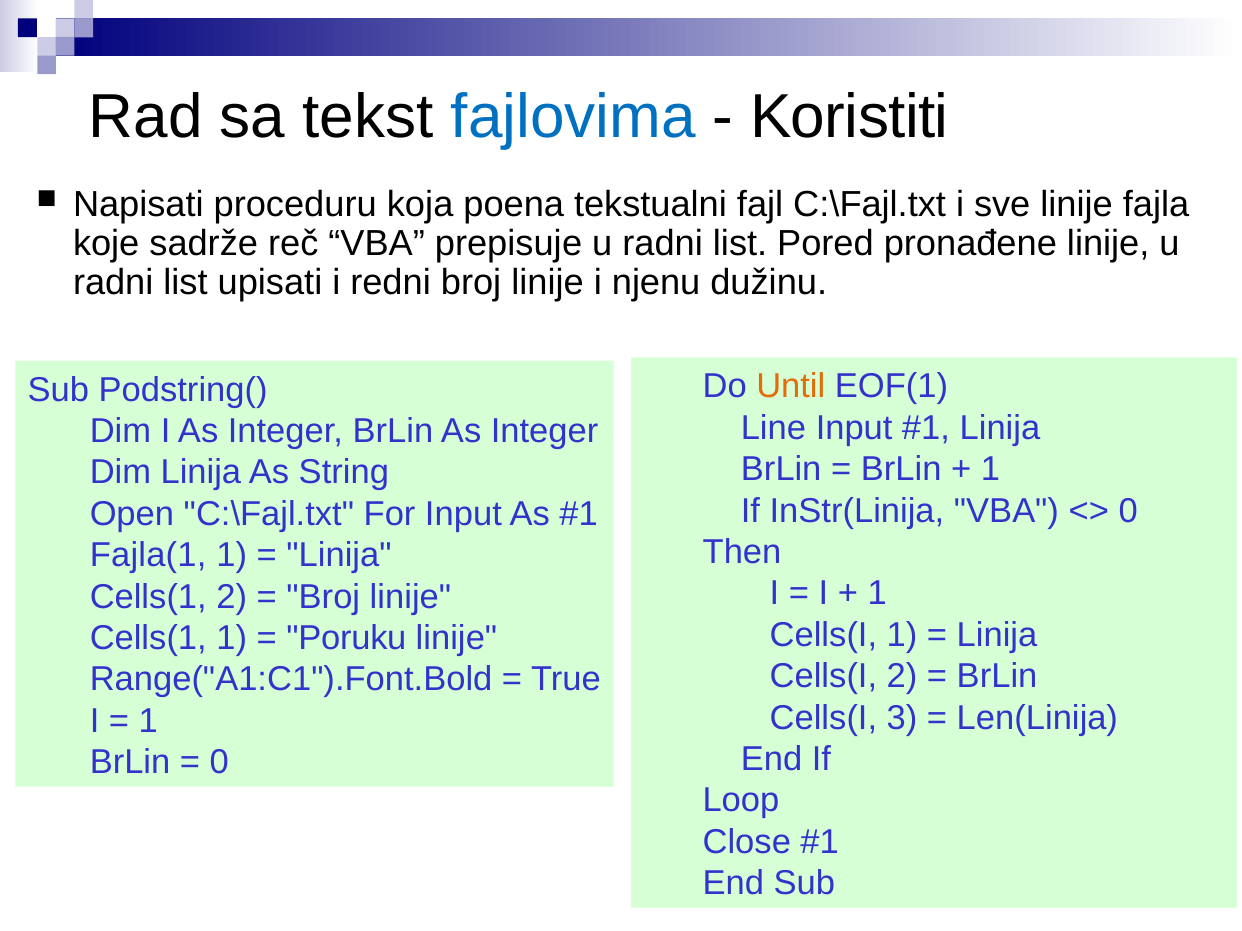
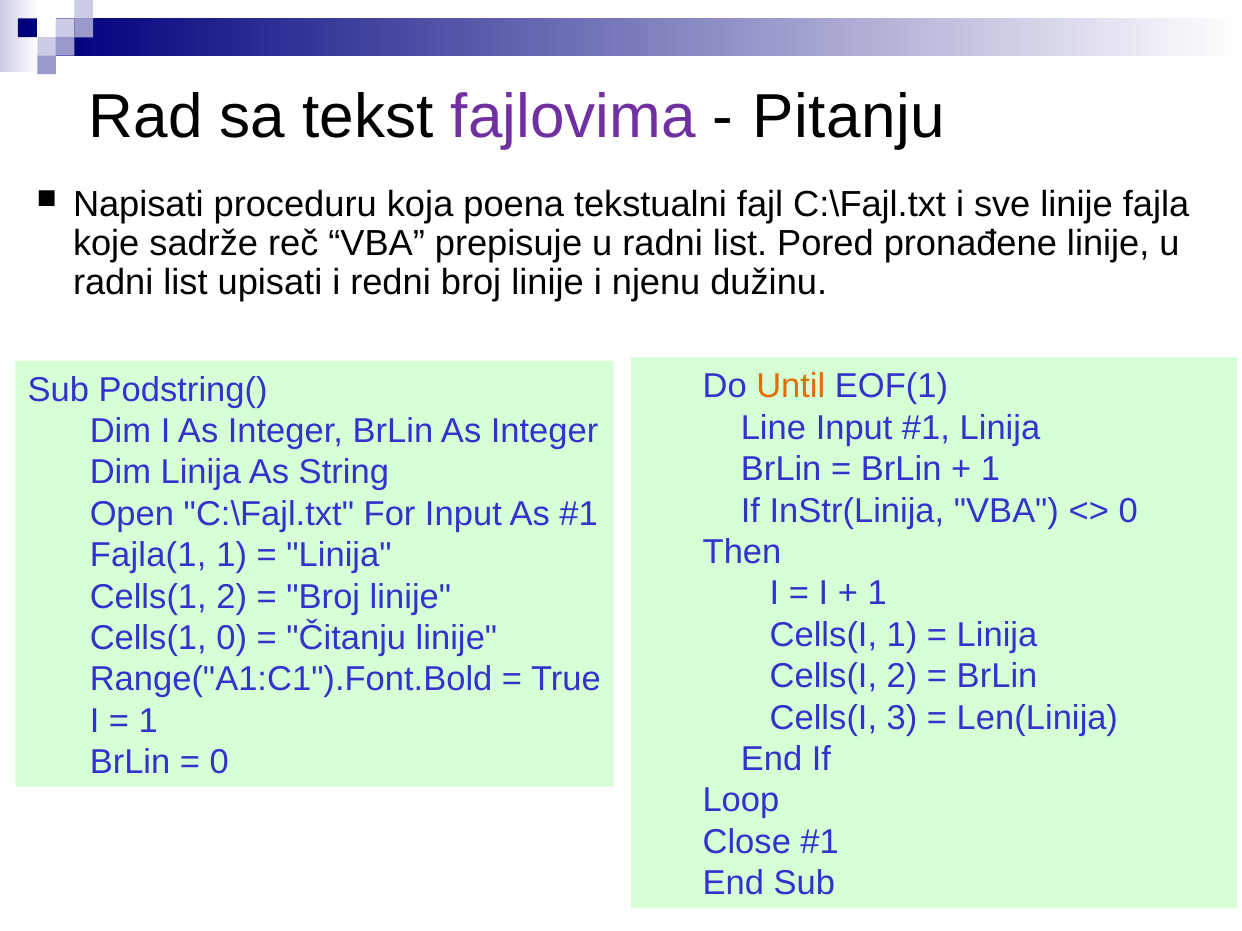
fajlovima colour: blue -> purple
Koristiti: Koristiti -> Pitanju
Cells(1 1: 1 -> 0
Poruku: Poruku -> Čitanju
